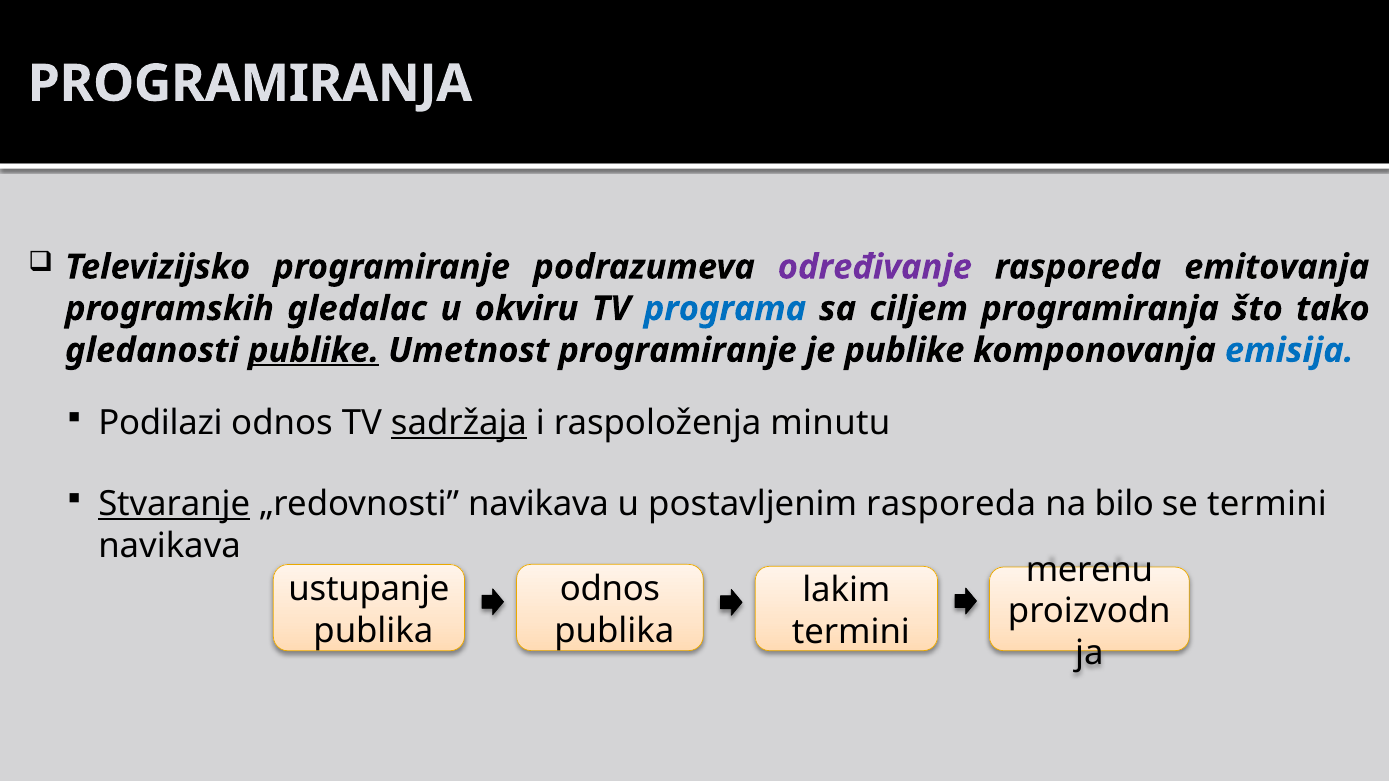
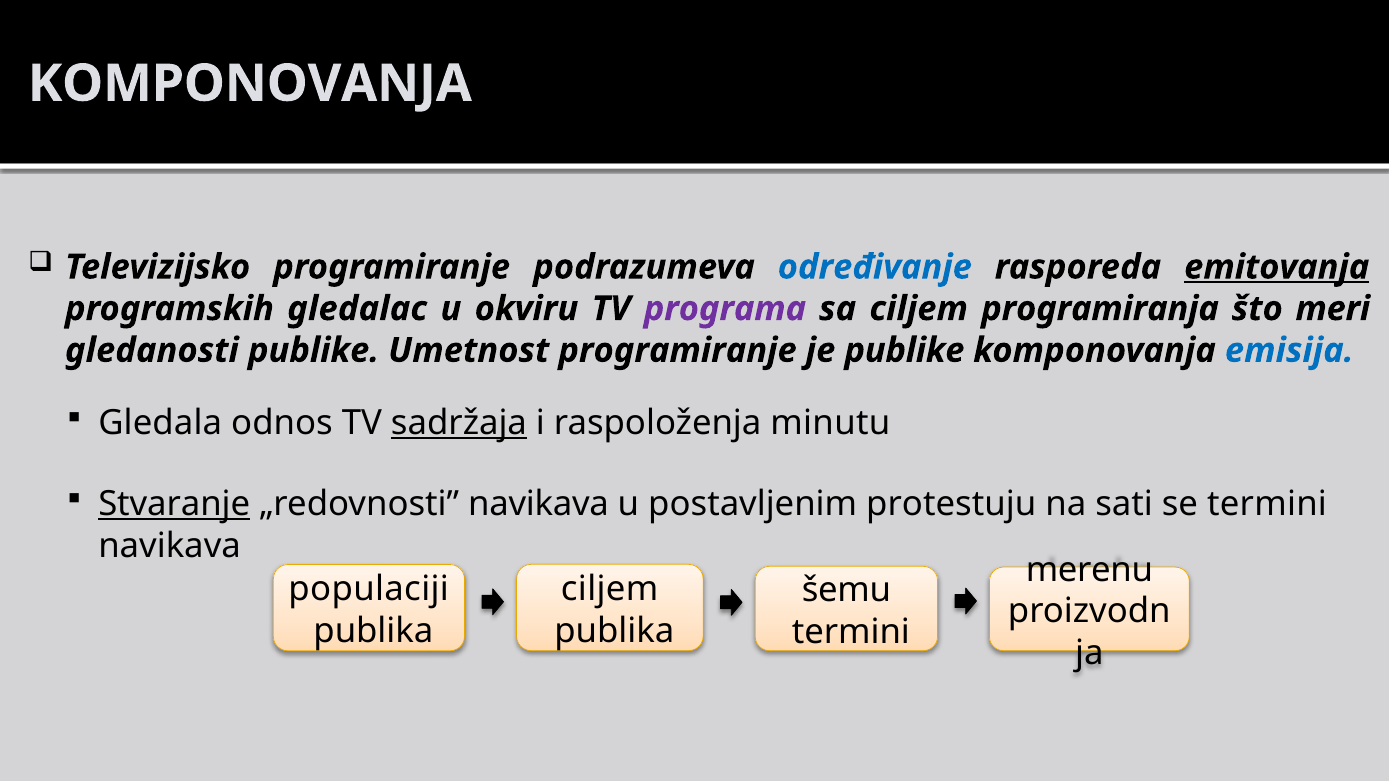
PROGRAMIRANJA at (250, 84): PROGRAMIRANJA -> KOMPONOVANJA
određivanje colour: purple -> blue
emitovanja underline: none -> present
programa colour: blue -> purple
tako: tako -> meri
publike at (314, 351) underline: present -> none
Podilazi: Podilazi -> Gledala
postavljenim rasporeda: rasporeda -> protestuju
bilo: bilo -> sati
odnos at (610, 589): odnos -> ciljem
ustupanje: ustupanje -> populaciji
lakim: lakim -> šemu
